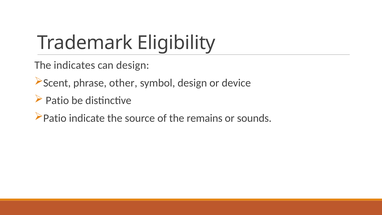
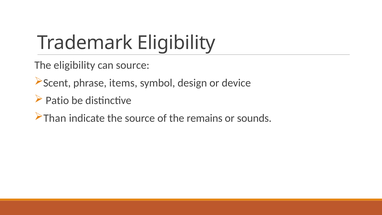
The indicates: indicates -> eligibility
can design: design -> source
other: other -> items
Patio at (55, 118): Patio -> Than
